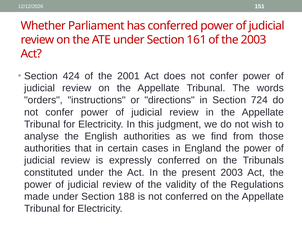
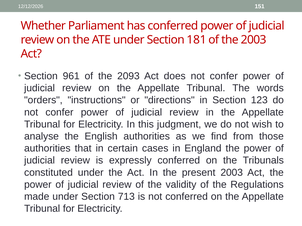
161: 161 -> 181
424: 424 -> 961
2001: 2001 -> 2093
724: 724 -> 123
188: 188 -> 713
